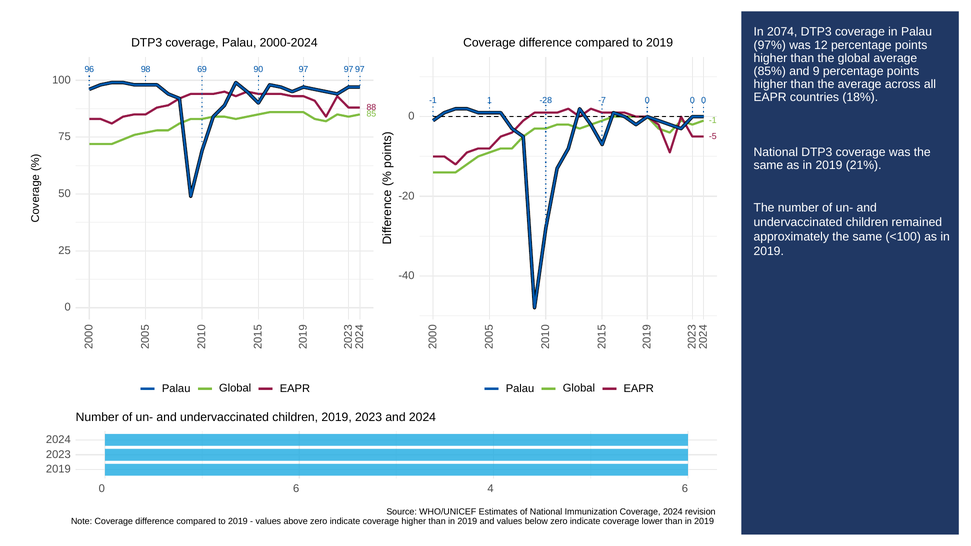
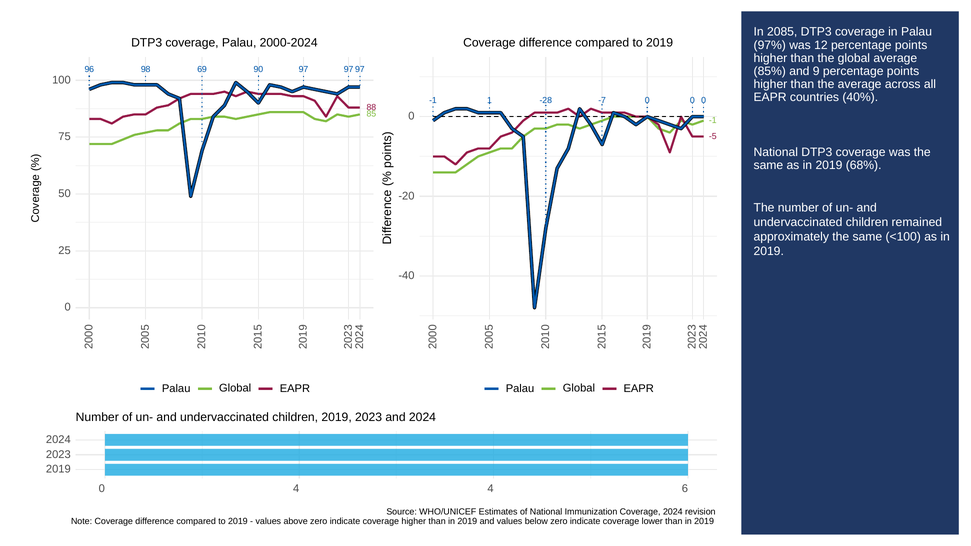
2074: 2074 -> 2085
18%: 18% -> 40%
21%: 21% -> 68%
0 6: 6 -> 4
